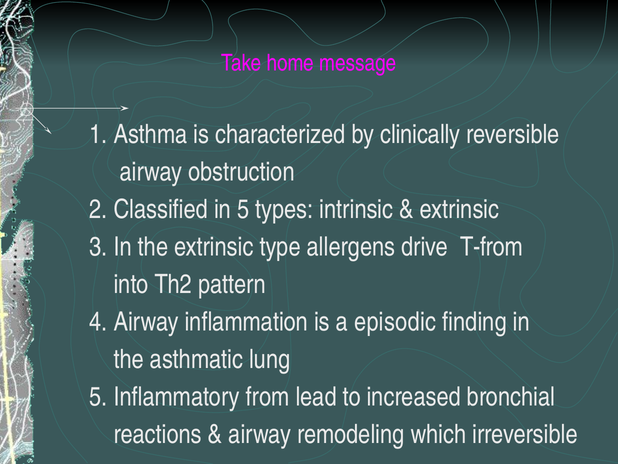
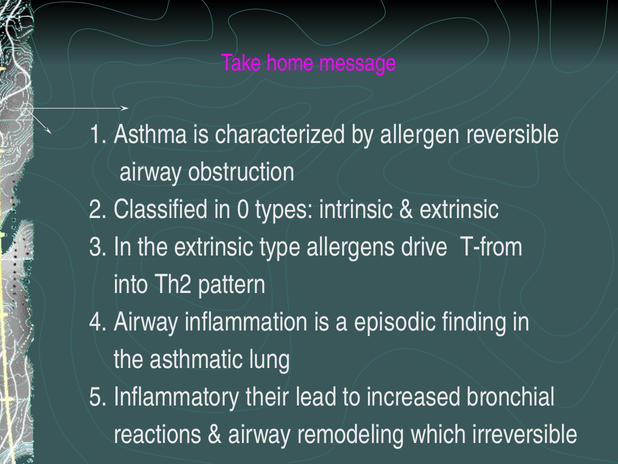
clinically: clinically -> allergen
in 5: 5 -> 0
from: from -> their
